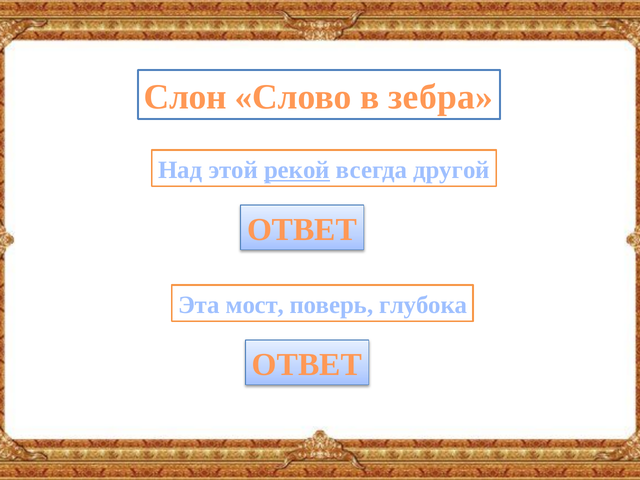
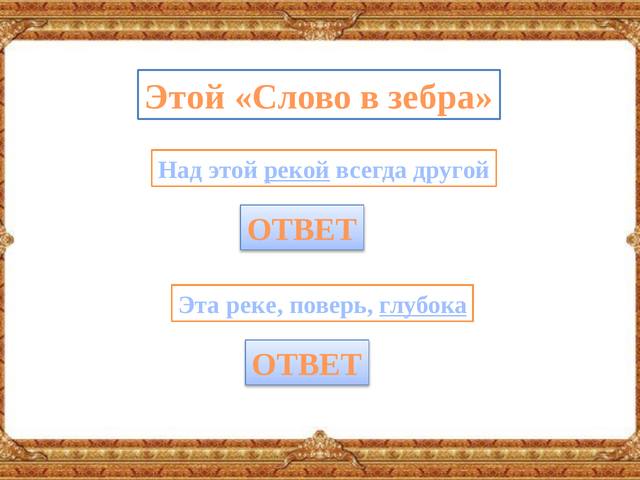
Слон at (185, 97): Слон -> Этой
мост: мост -> реке
глубока underline: none -> present
